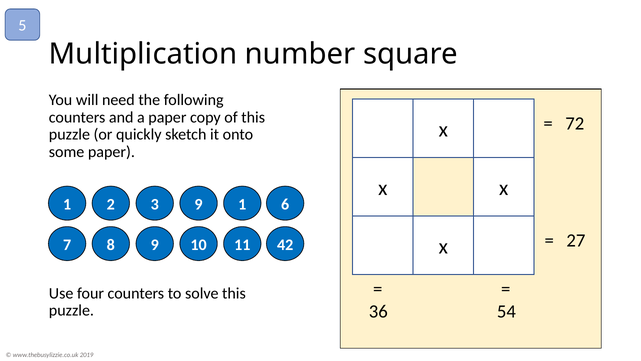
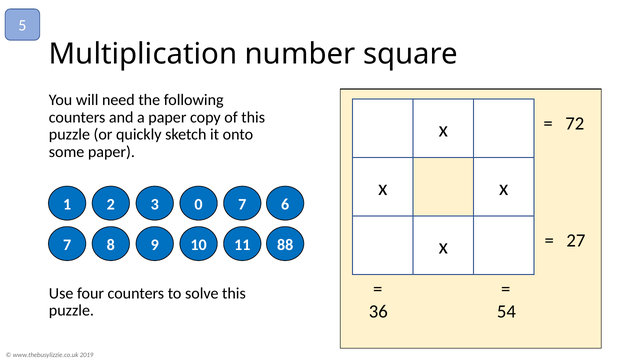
1 9: 9 -> 0
2 1: 1 -> 7
42: 42 -> 88
